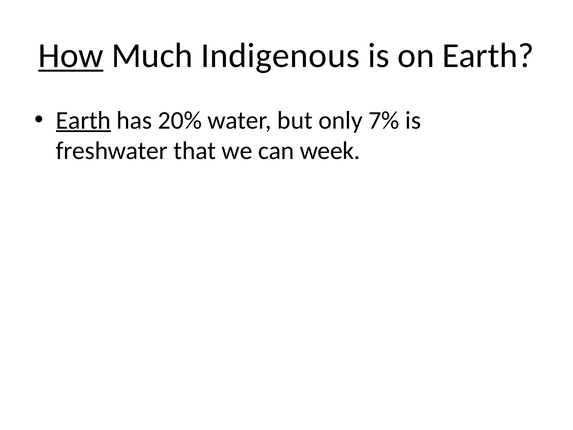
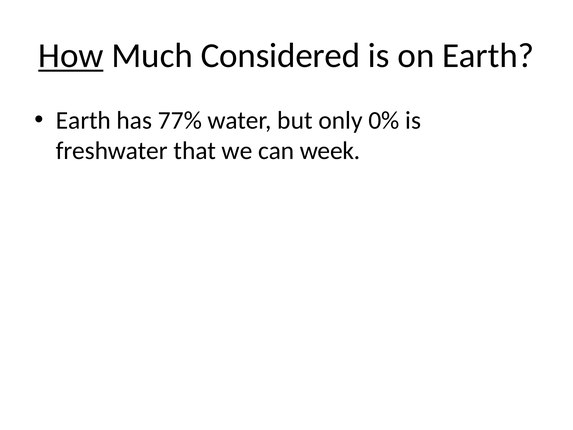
Indigenous: Indigenous -> Considered
Earth at (83, 120) underline: present -> none
20%: 20% -> 77%
7%: 7% -> 0%
